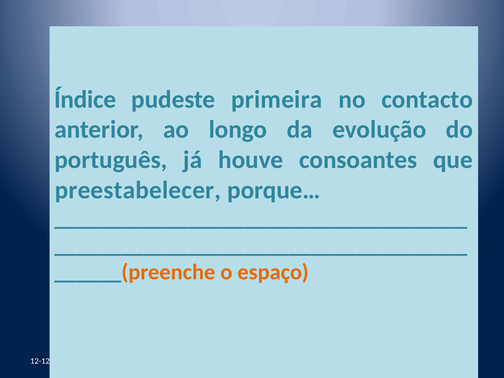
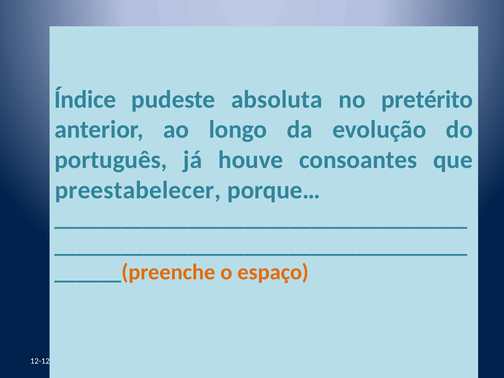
primeira: primeira -> absoluta
contacto: contacto -> pretérito
